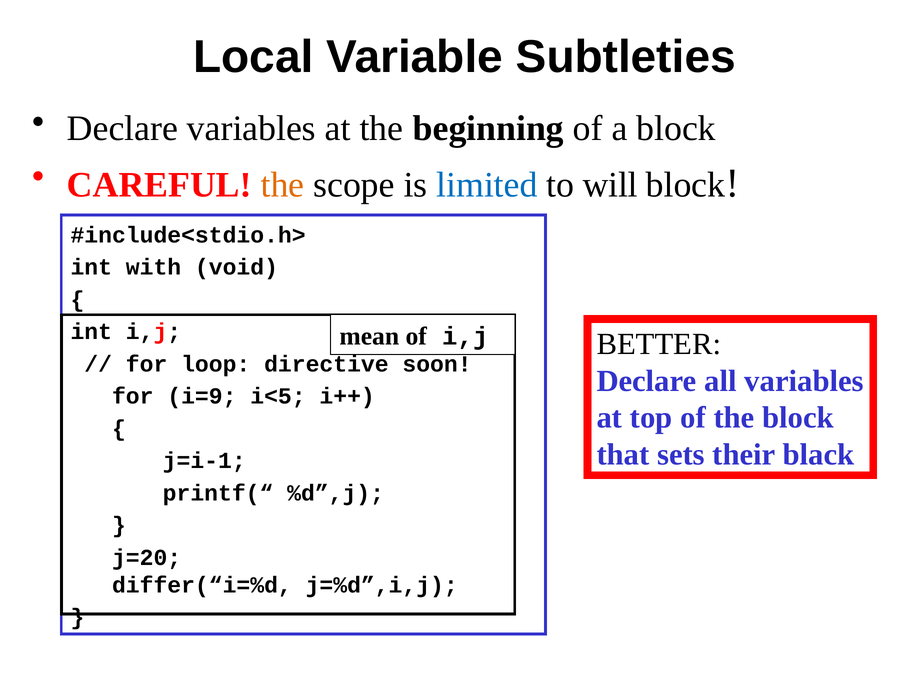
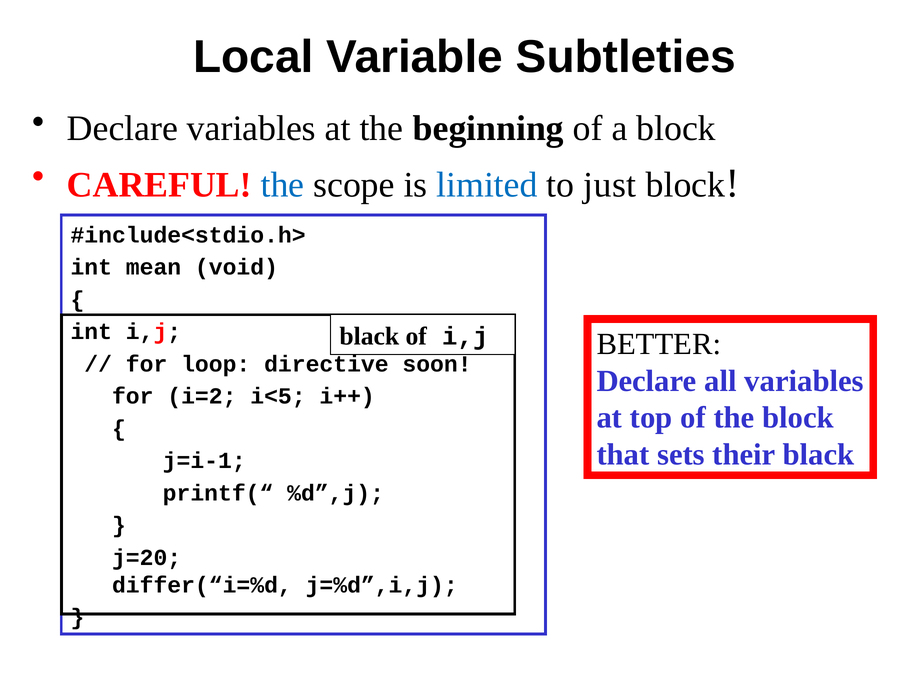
the at (283, 185) colour: orange -> blue
will: will -> just
with: with -> mean
mean at (369, 337): mean -> black
i=9: i=9 -> i=2
